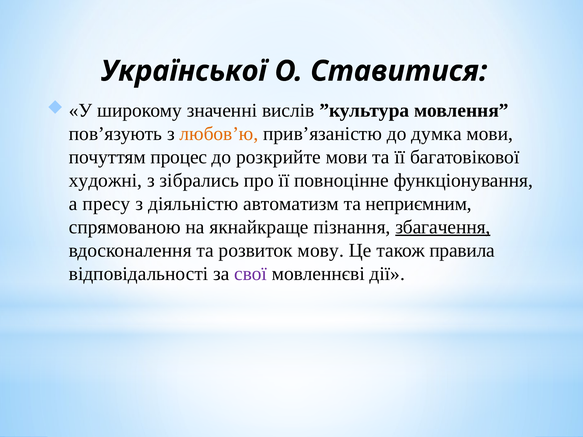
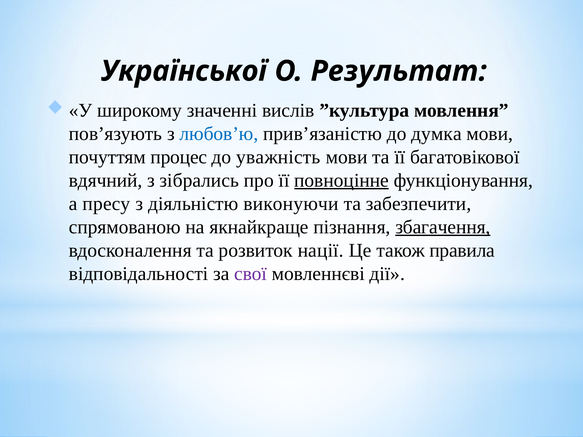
Ставитися: Ставитися -> Результат
любов’ю colour: orange -> blue
розкрийте: розкрийте -> уважність
художні: художні -> вдячний
повноцінне underline: none -> present
автоматизм: автоматизм -> виконуючи
неприємним: неприємним -> забезпечити
мову: мову -> нації
